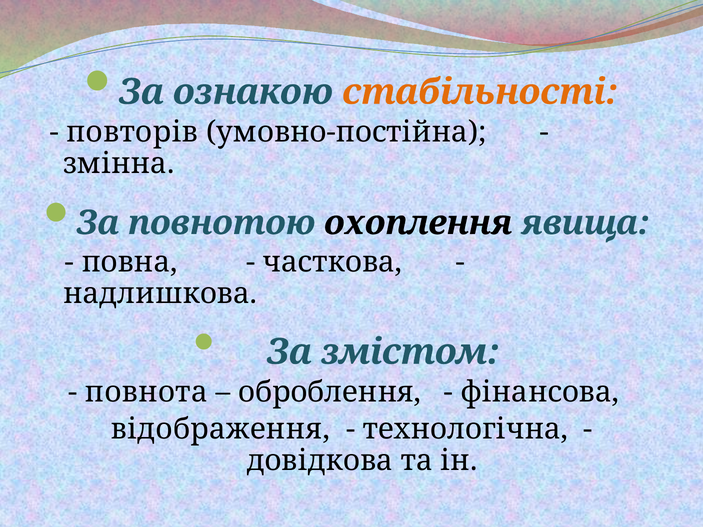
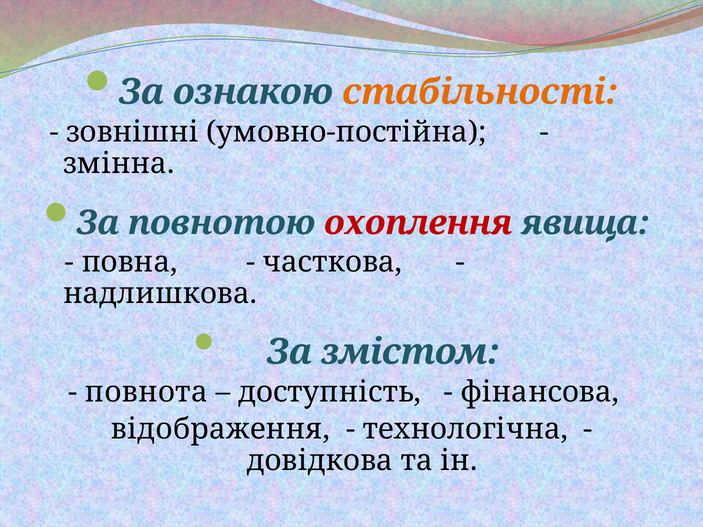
повторів: повторів -> зовнішні
охоплення colour: black -> red
оброблення: оброблення -> доступність
